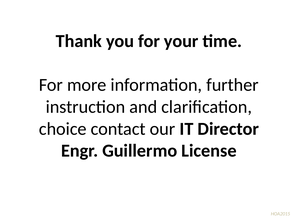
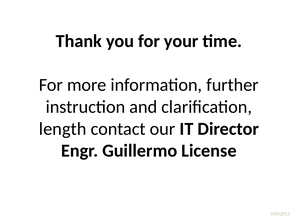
choice: choice -> length
